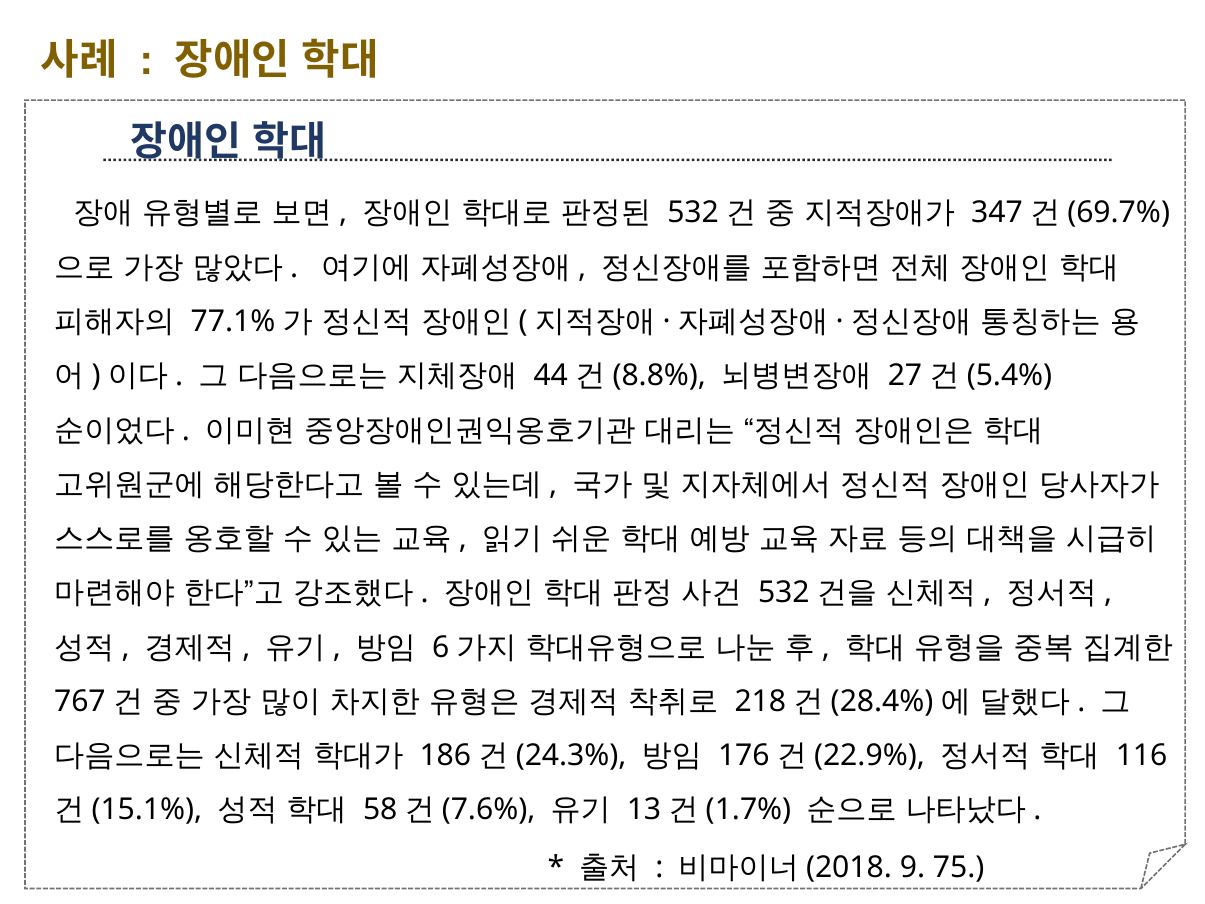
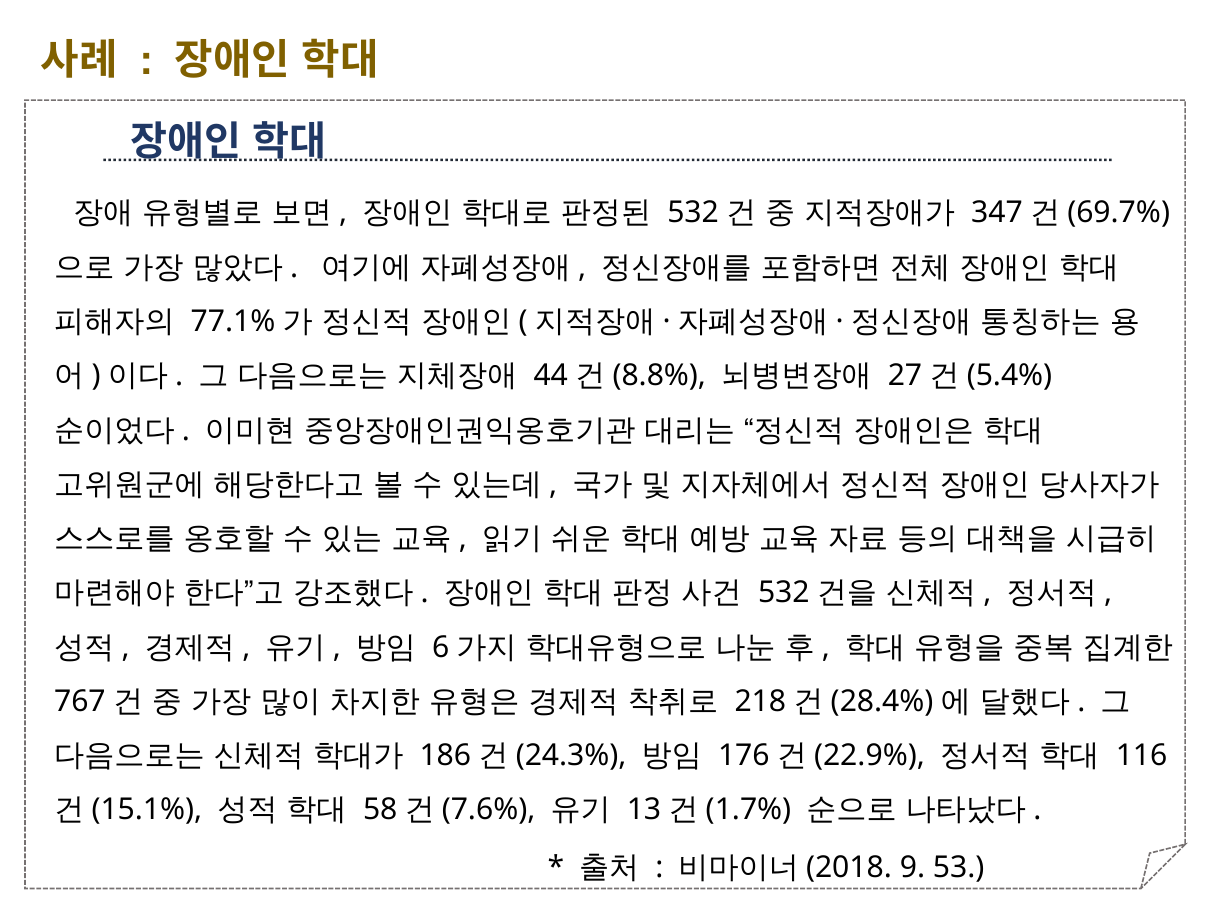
75: 75 -> 53
